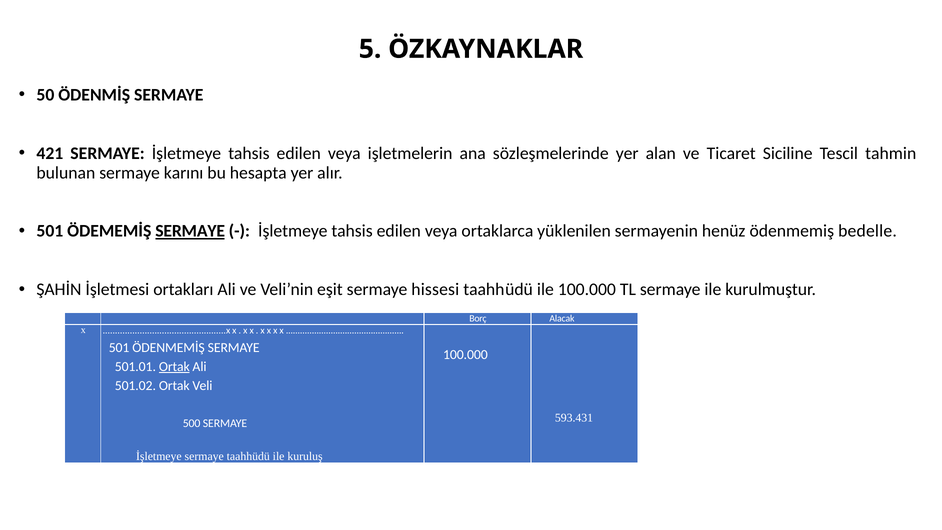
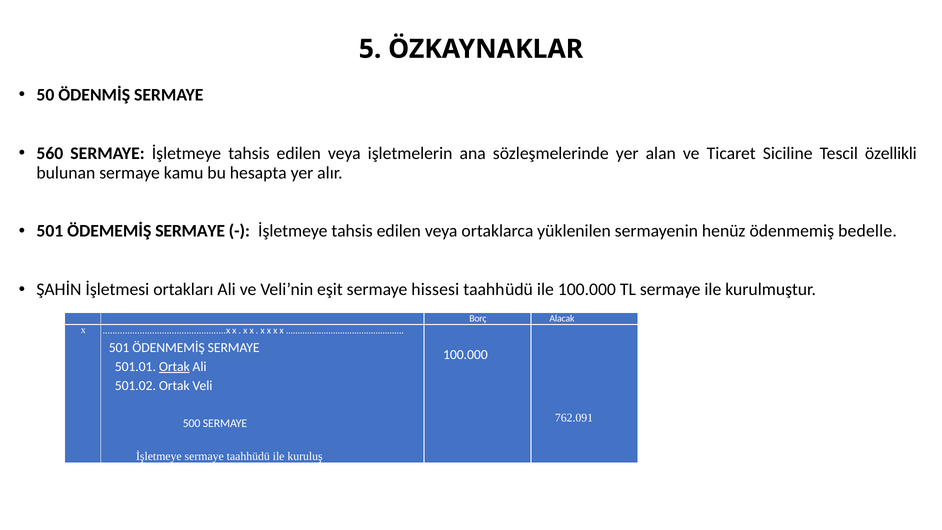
421: 421 -> 560
tahmin: tahmin -> özellikli
karını: karını -> kamu
SERMAYE at (190, 231) underline: present -> none
593.431: 593.431 -> 762.091
